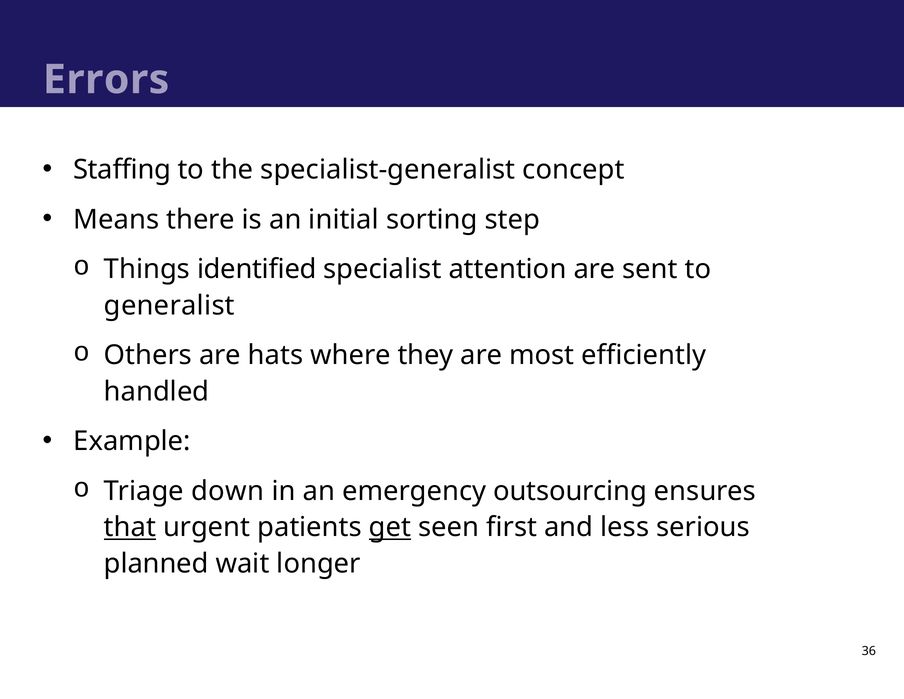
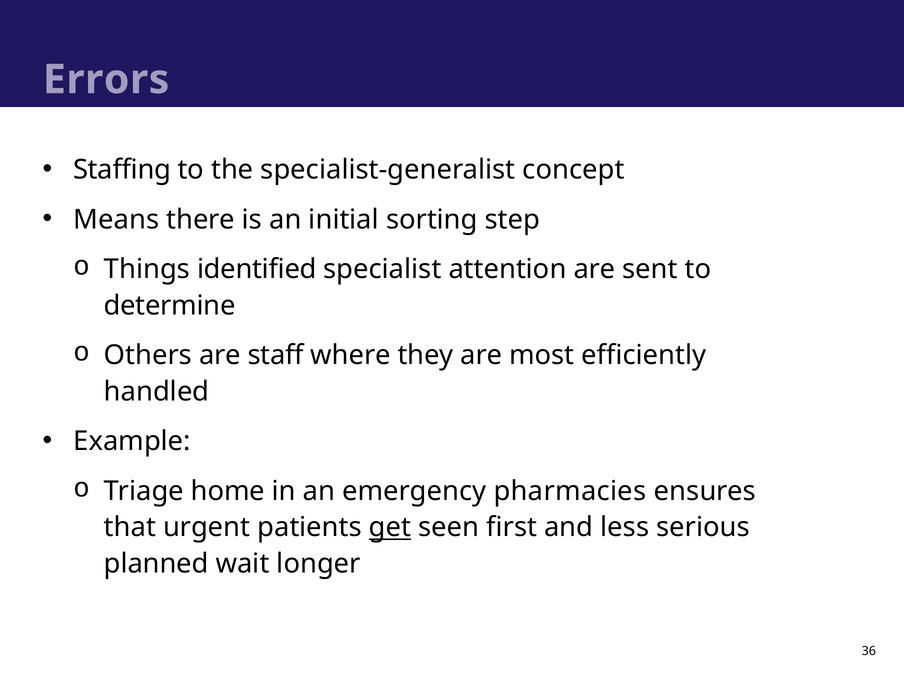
generalist: generalist -> determine
hats: hats -> staff
down: down -> home
outsourcing: outsourcing -> pharmacies
that underline: present -> none
